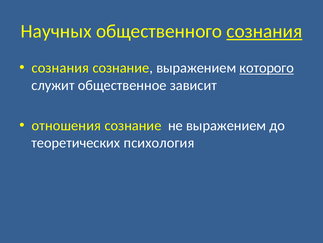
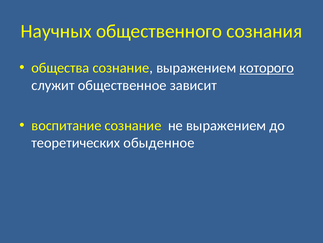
сознания at (264, 31) underline: present -> none
сознания at (60, 68): сознания -> общества
отношения: отношения -> воспитание
психология: психология -> обыденное
